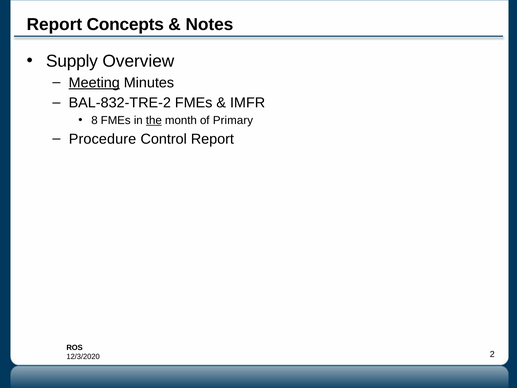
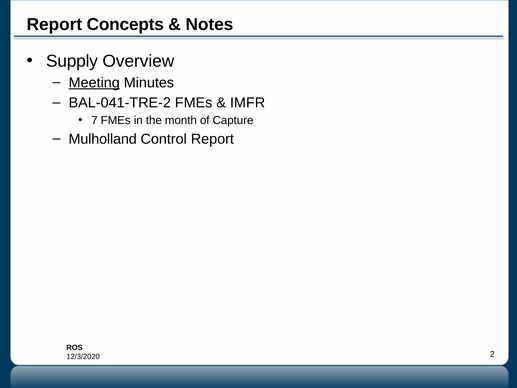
BAL-832-TRE-2: BAL-832-TRE-2 -> BAL-041-TRE-2
8: 8 -> 7
the underline: present -> none
Primary: Primary -> Capture
Procedure: Procedure -> Mulholland
